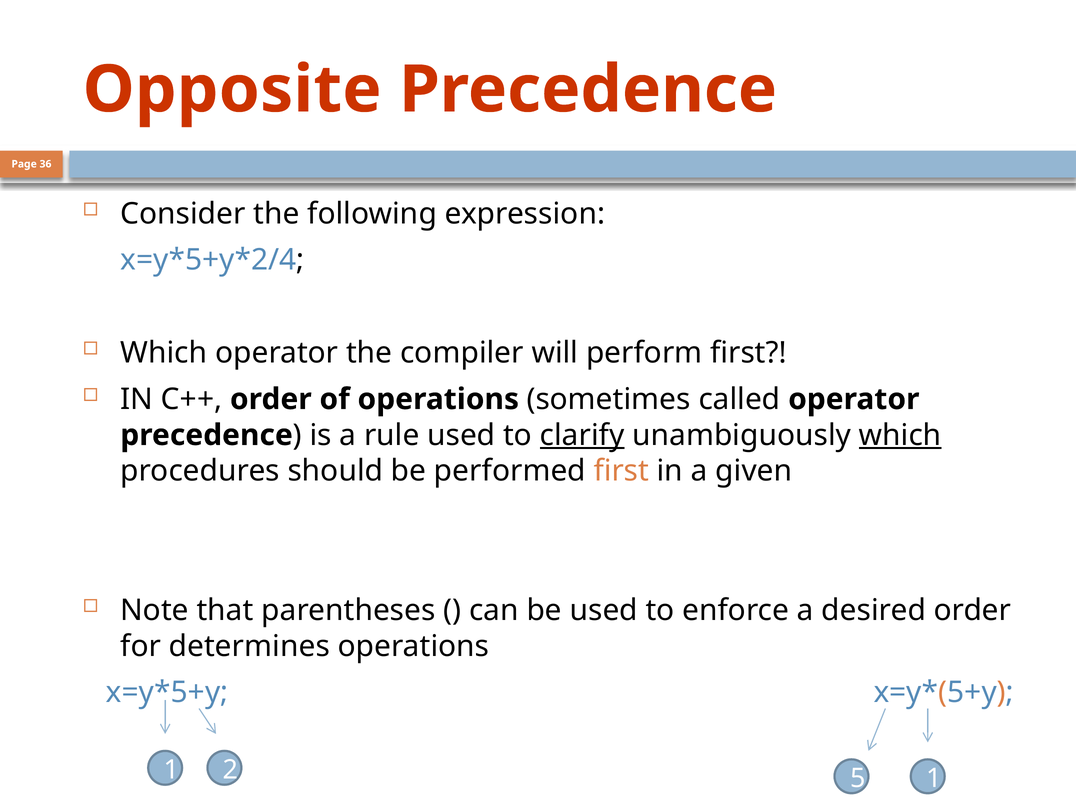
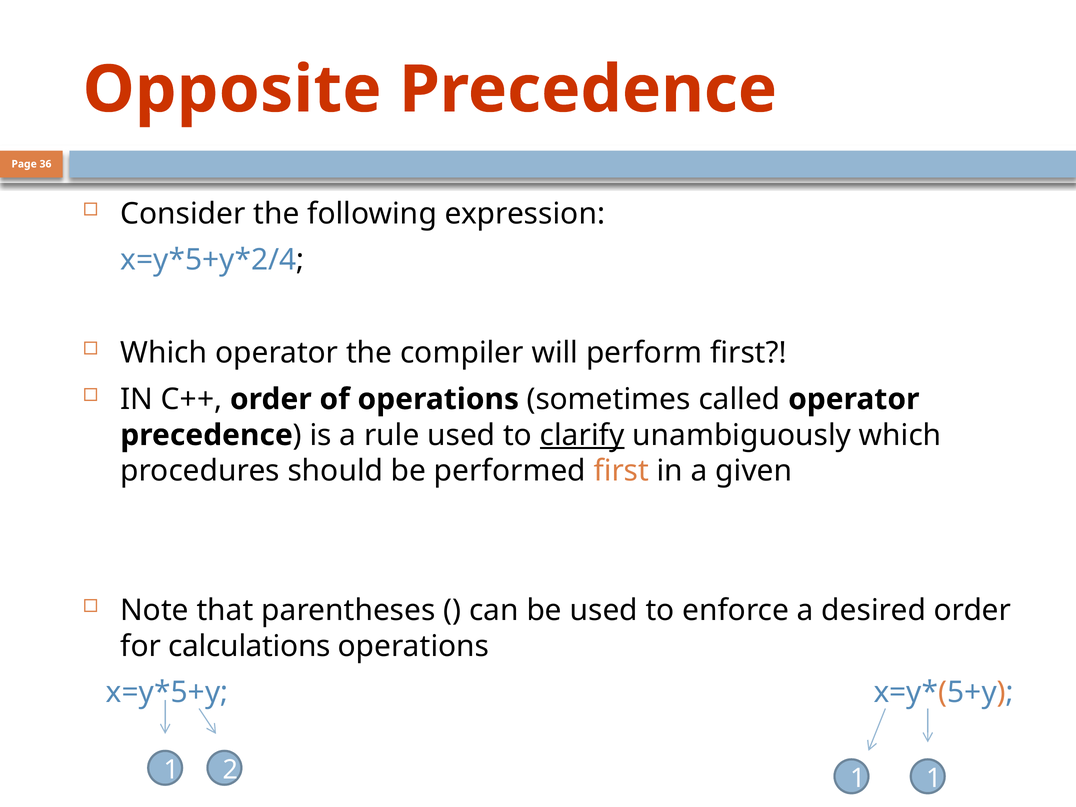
which at (900, 435) underline: present -> none
determines: determines -> calculations
2 5: 5 -> 1
